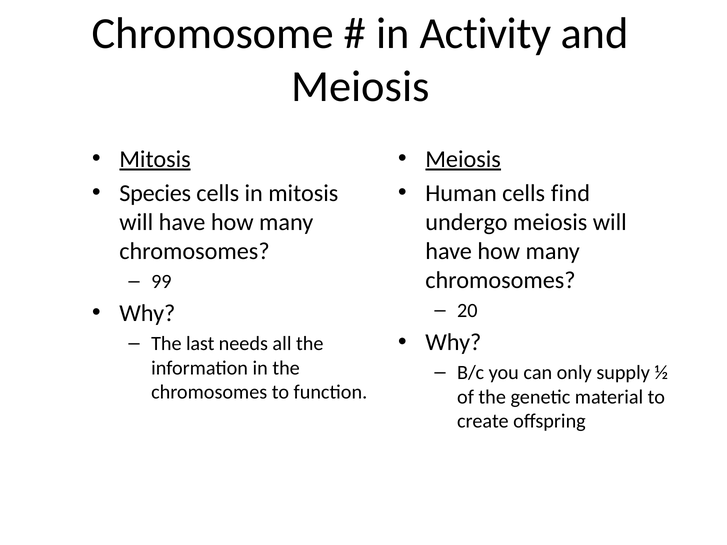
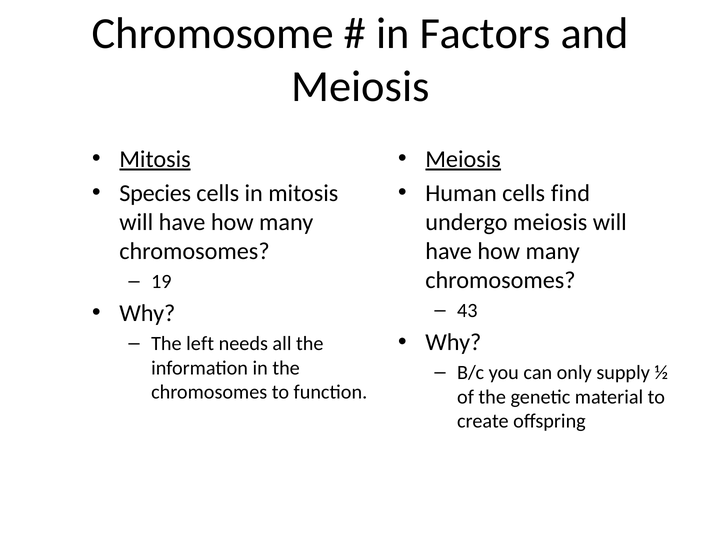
Activity: Activity -> Factors
99: 99 -> 19
20: 20 -> 43
last: last -> left
